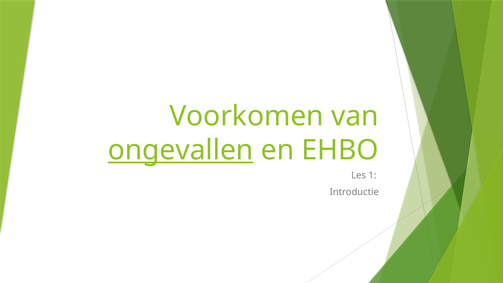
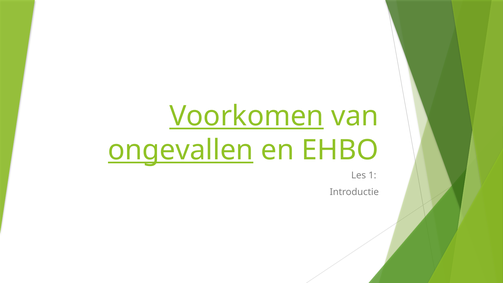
Voorkomen underline: none -> present
